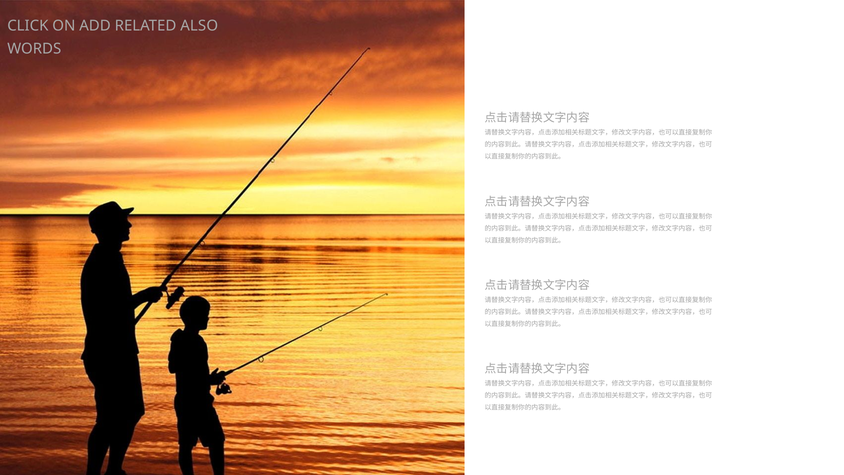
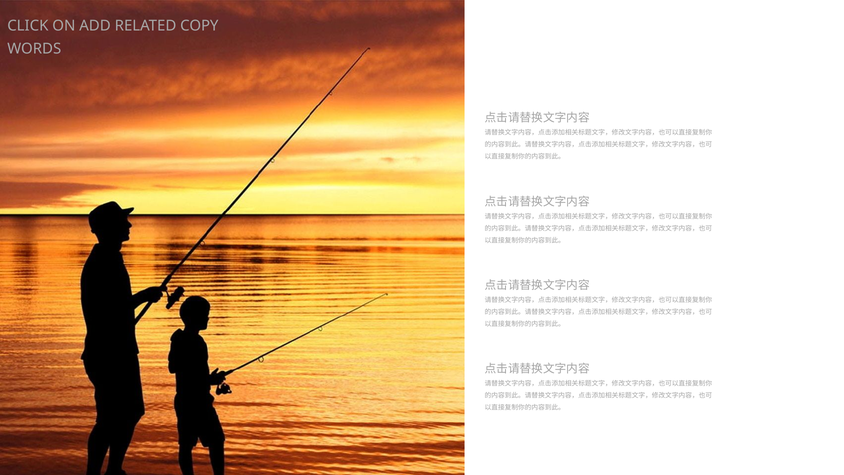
ALSO: ALSO -> COPY
